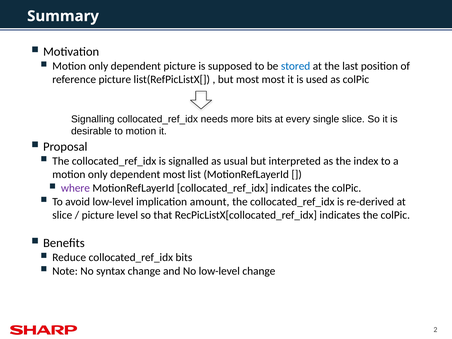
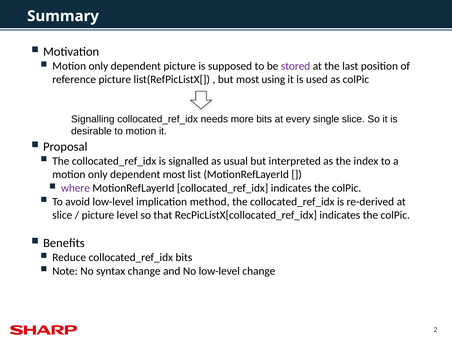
stored colour: blue -> purple
most most: most -> using
amount: amount -> method
